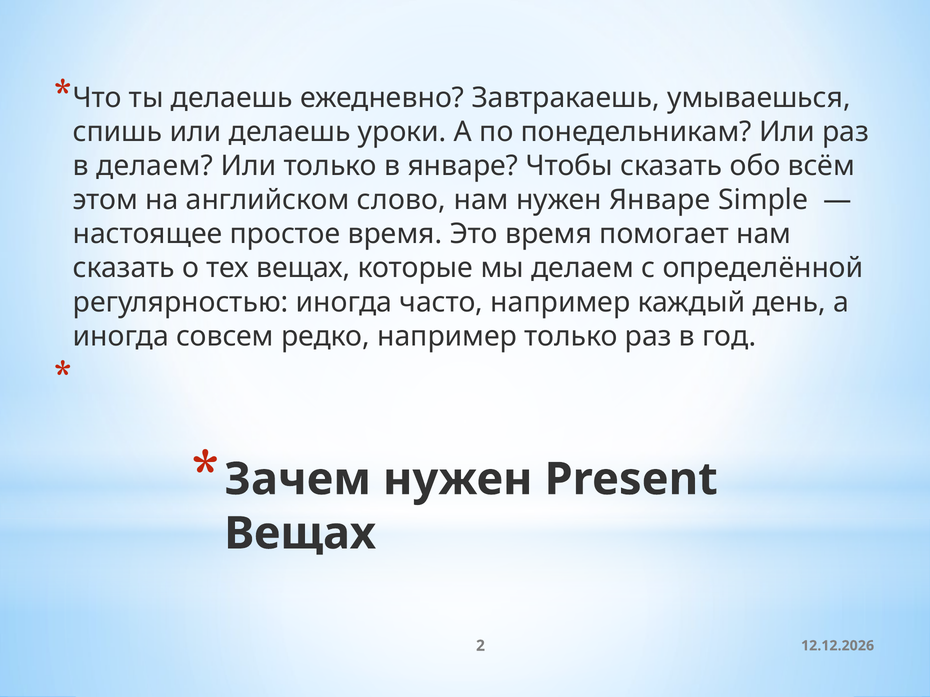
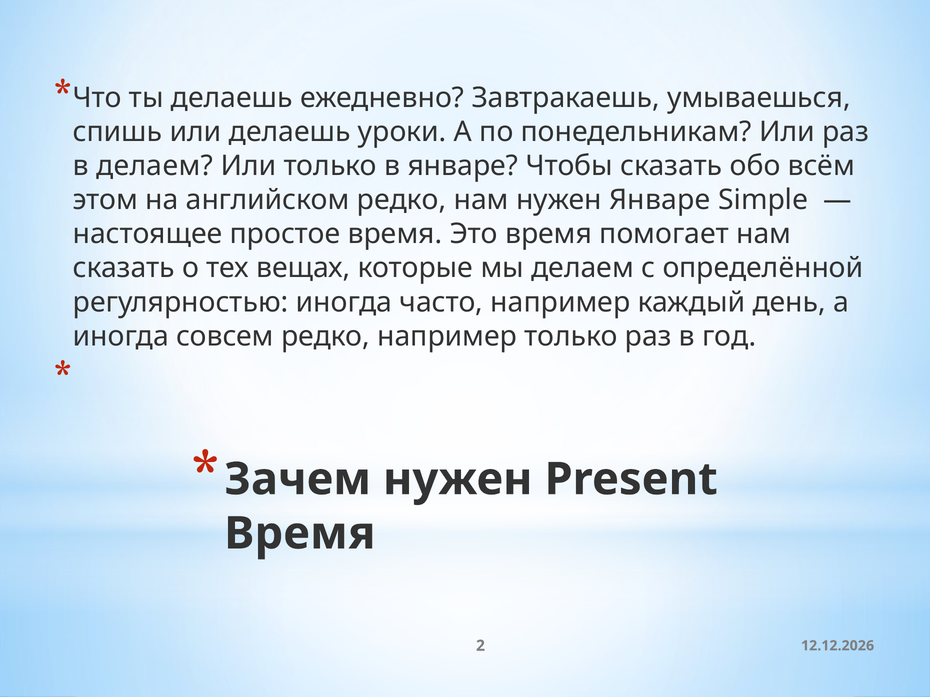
английском слово: слово -> редко
Вещах at (300, 534): Вещах -> Время
